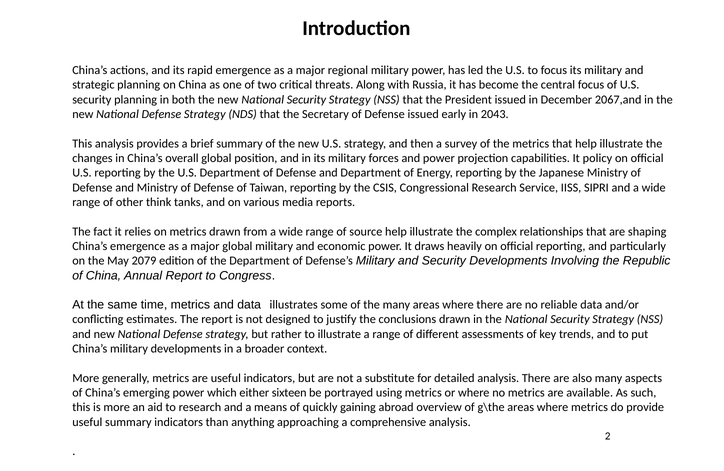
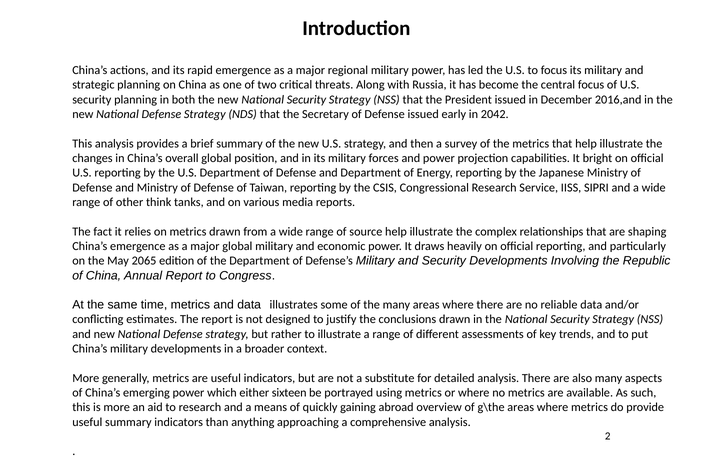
2067,and: 2067,and -> 2016,and
2043: 2043 -> 2042
policy: policy -> bright
2079: 2079 -> 2065
